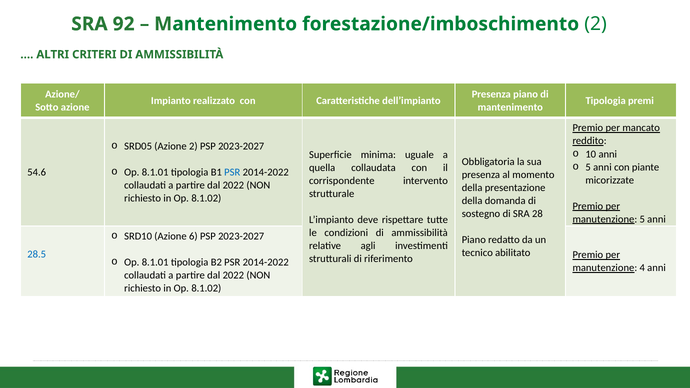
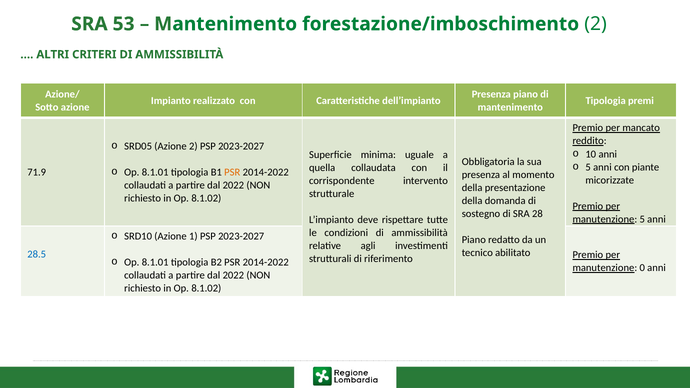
92: 92 -> 53
PSR at (232, 172) colour: blue -> orange
54.6: 54.6 -> 71.9
6: 6 -> 1
4: 4 -> 0
